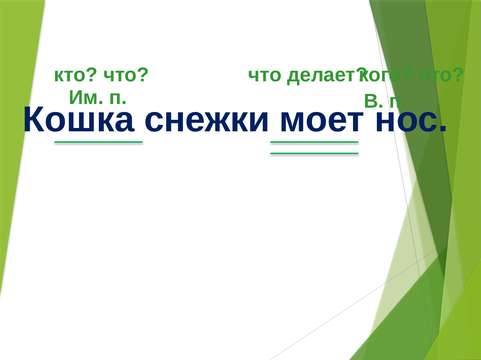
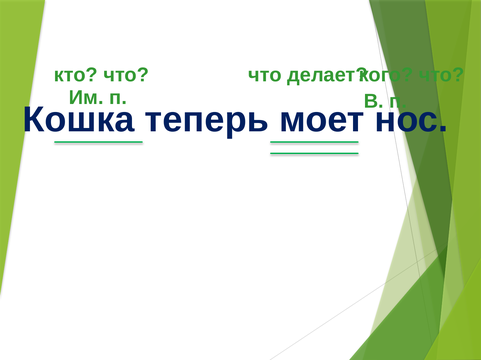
снежки: снежки -> теперь
